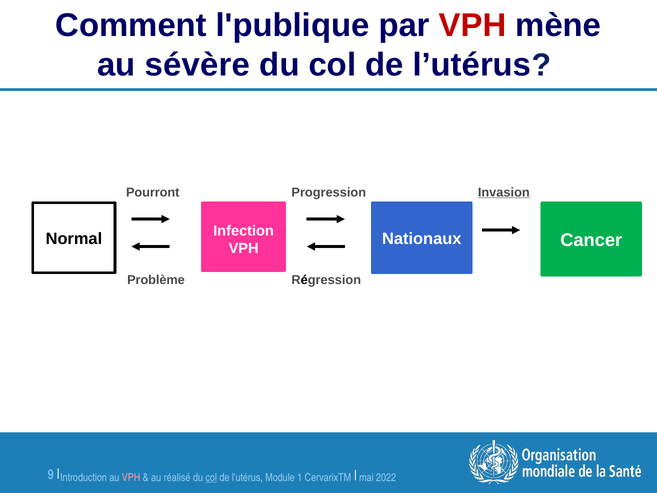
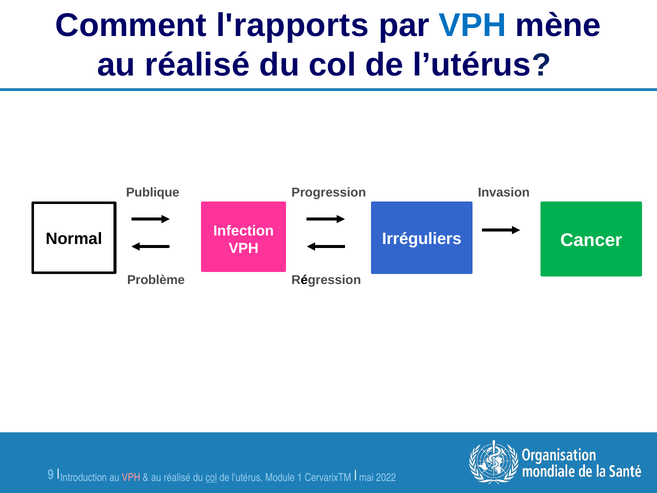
l'publique: l'publique -> l'rapports
VPH at (472, 25) colour: red -> blue
sévère at (197, 65): sévère -> réalisé
Pourront: Pourront -> Publique
Invasion underline: present -> none
Nationaux: Nationaux -> Irréguliers
